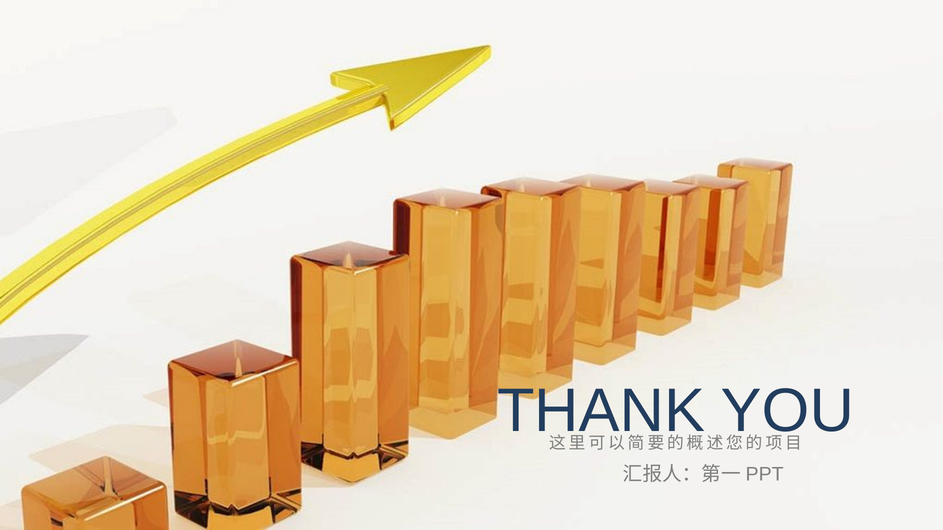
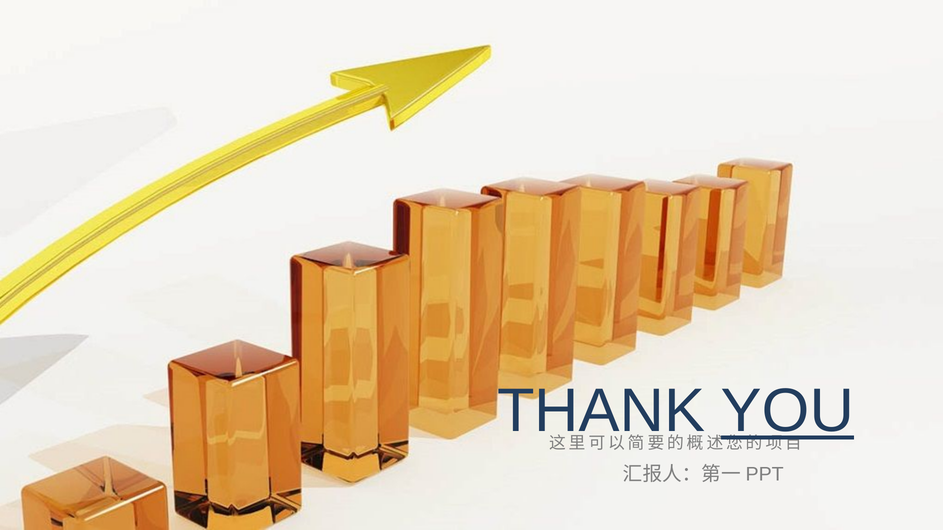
YOU underline: none -> present
